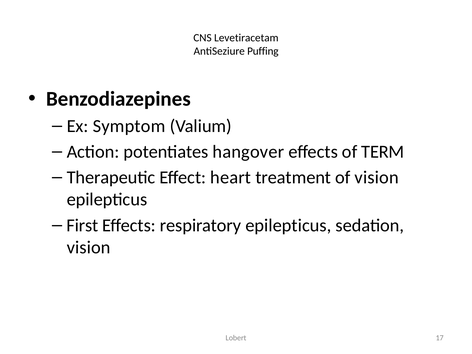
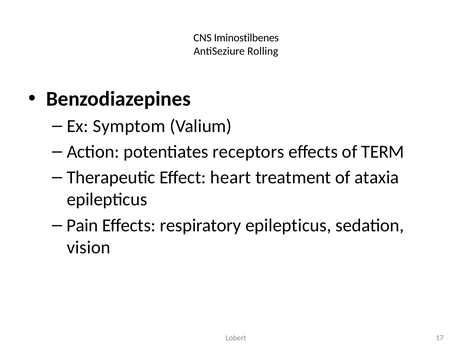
Levetiracetam: Levetiracetam -> Iminostilbenes
Puffing: Puffing -> Rolling
hangover: hangover -> receptors
of vision: vision -> ataxia
First: First -> Pain
